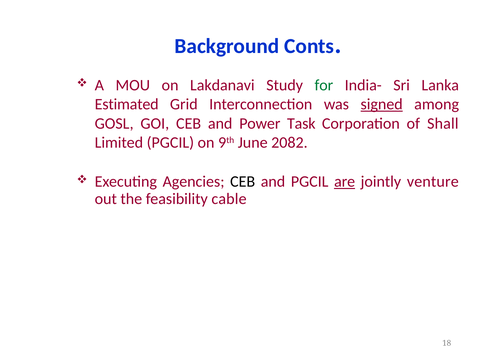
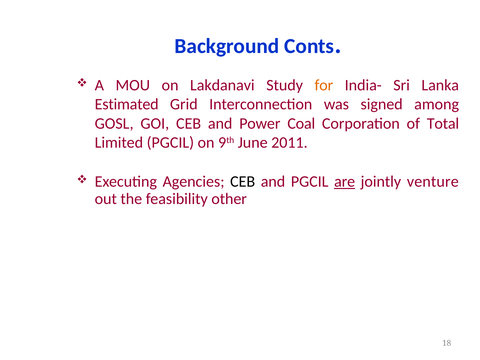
for colour: green -> orange
signed underline: present -> none
Task: Task -> Coal
Shall: Shall -> Total
2082: 2082 -> 2011
cable: cable -> other
